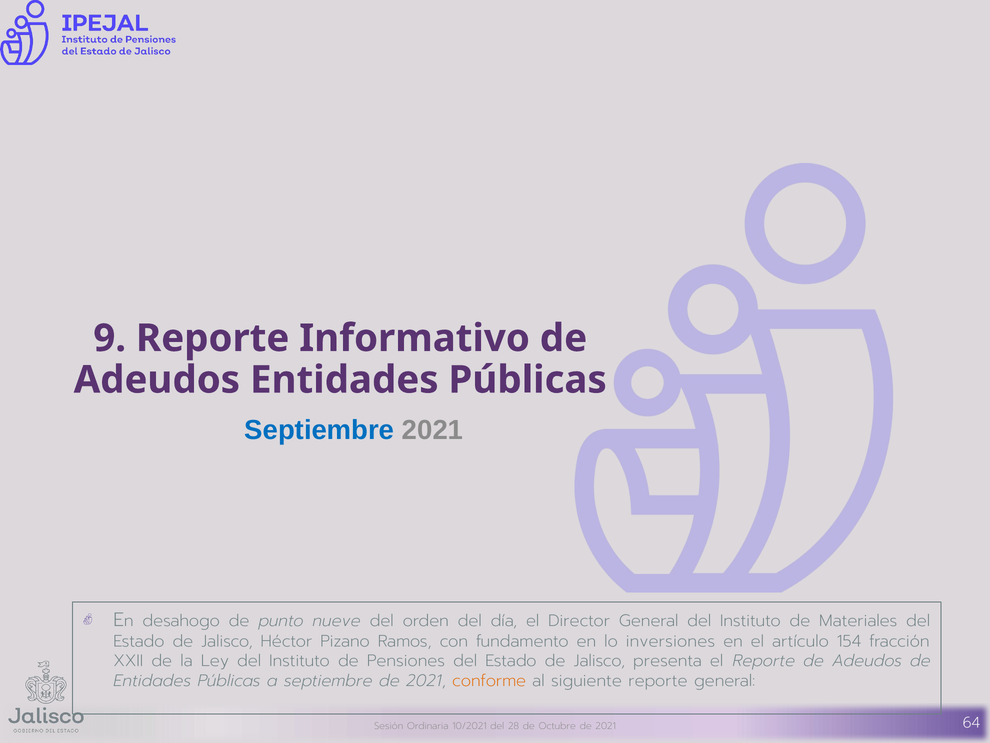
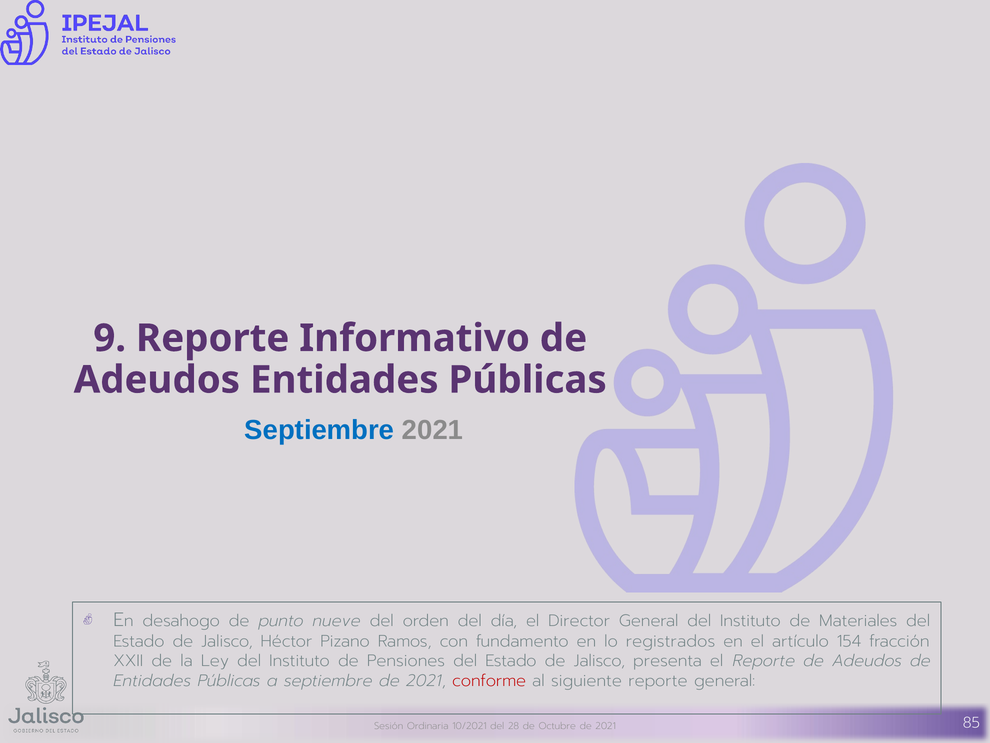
inversiones: inversiones -> registrados
conforme colour: orange -> red
64: 64 -> 85
